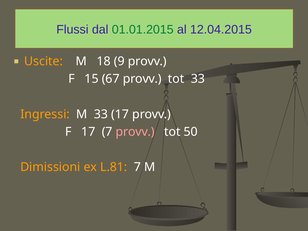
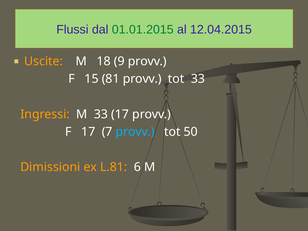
67: 67 -> 81
provv at (135, 132) colour: pink -> light blue
L.81 7: 7 -> 6
